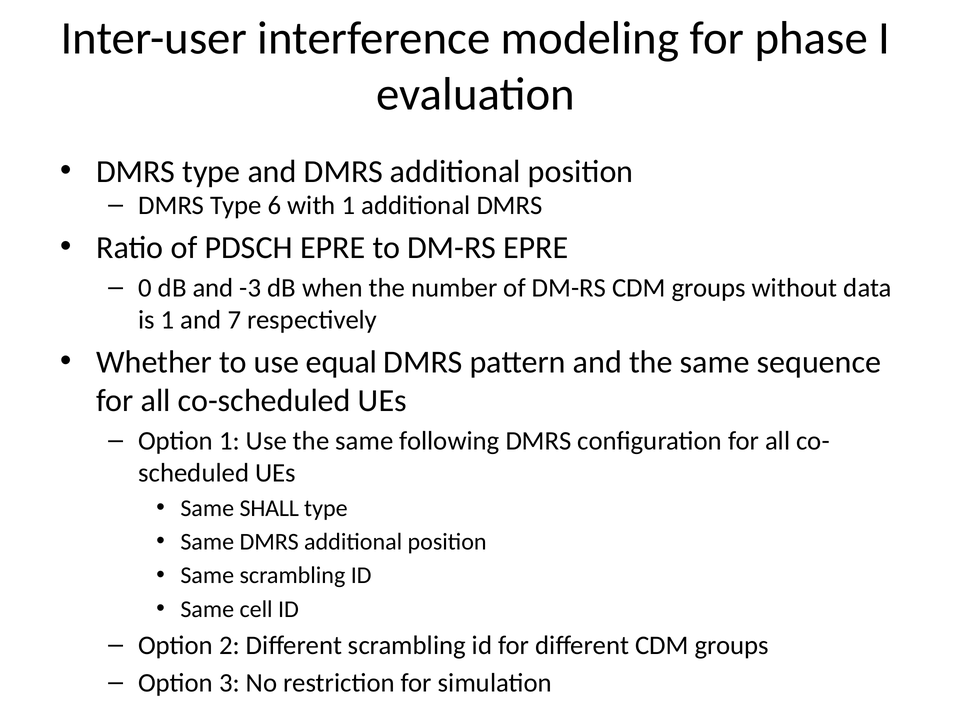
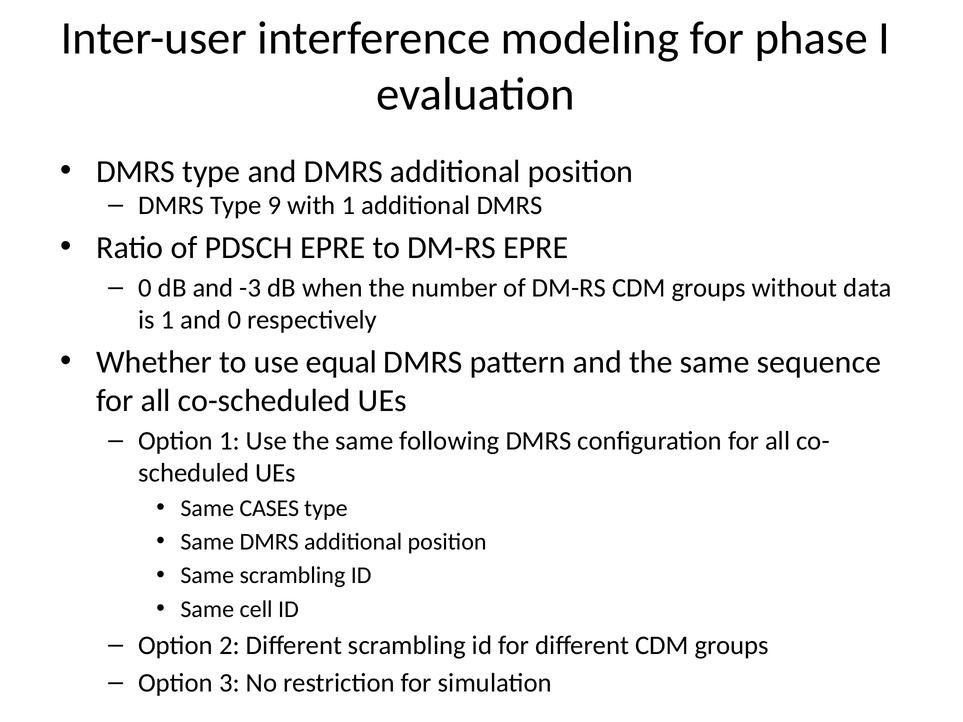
6: 6 -> 9
and 7: 7 -> 0
SHALL: SHALL -> CASES
